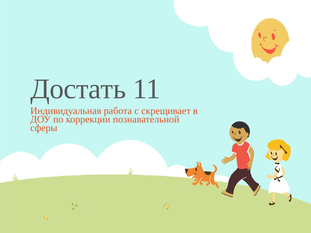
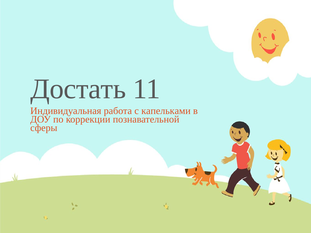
скрещивает: скрещивает -> капельками
